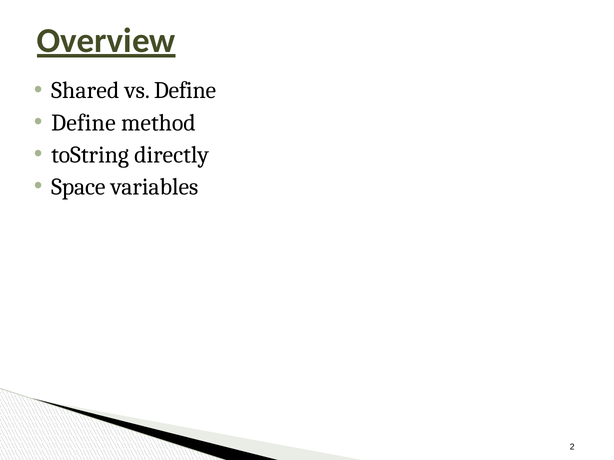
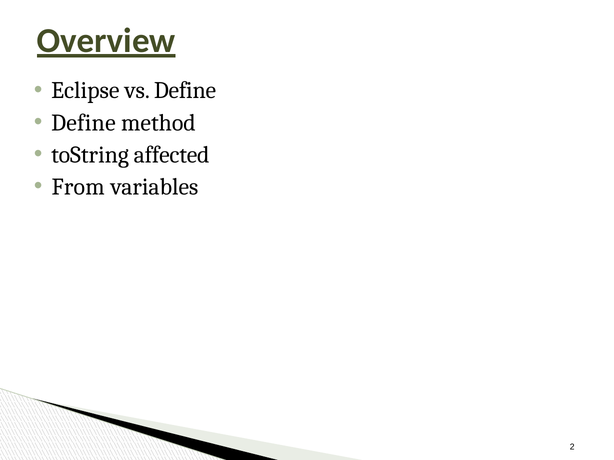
Shared: Shared -> Eclipse
directly: directly -> affected
Space: Space -> From
